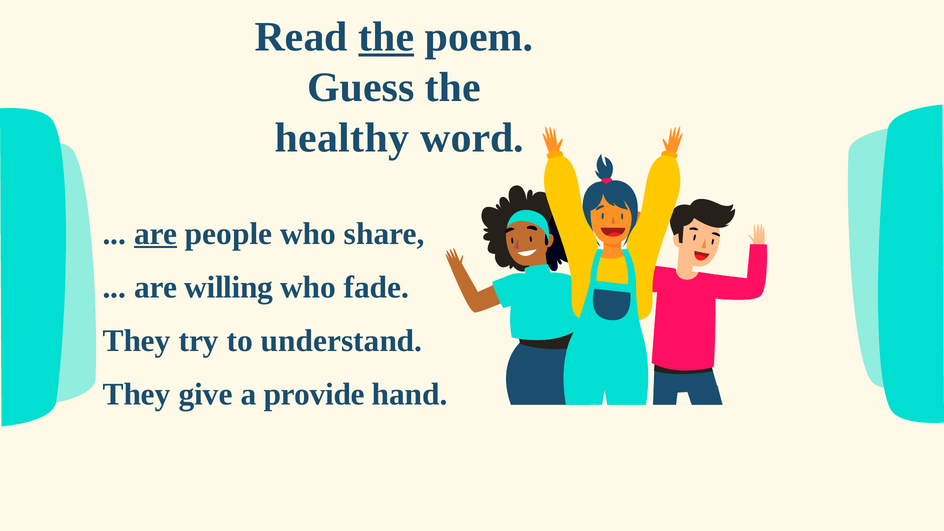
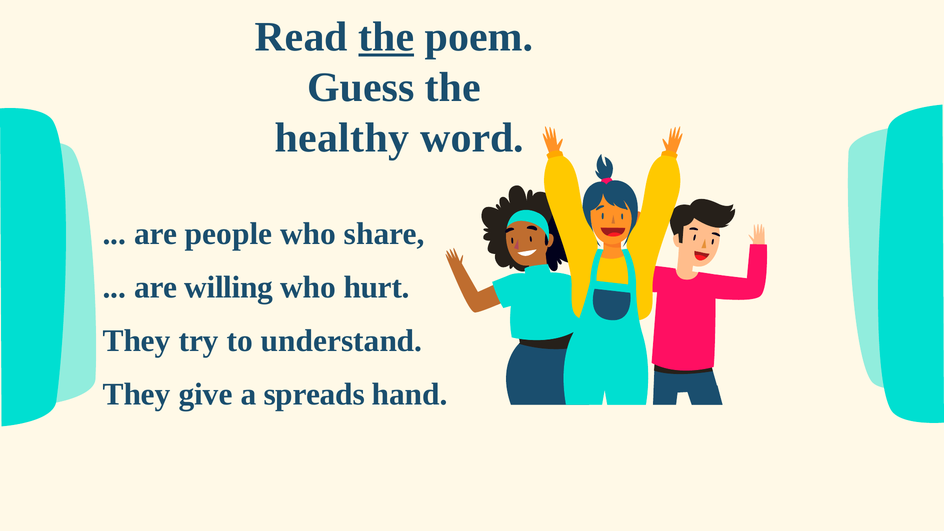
are at (156, 234) underline: present -> none
fade: fade -> hurt
provide: provide -> spreads
